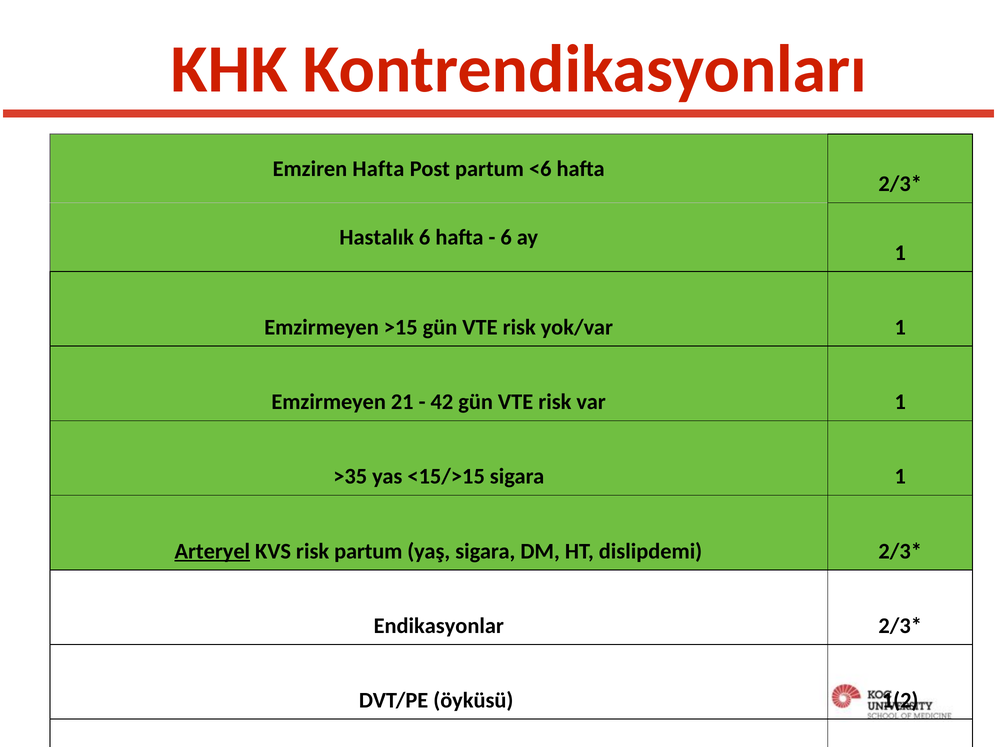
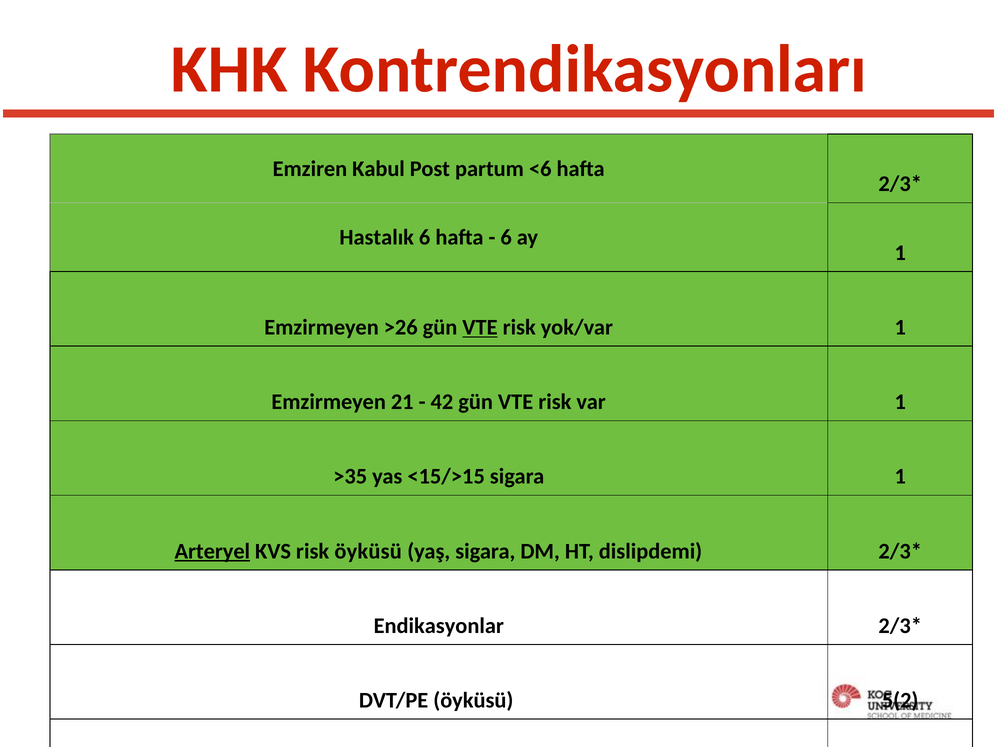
Emziren Hafta: Hafta -> Kabul
>15: >15 -> >26
VTE at (480, 328) underline: none -> present
risk partum: partum -> öyküsü
1(2: 1(2 -> 5(2
